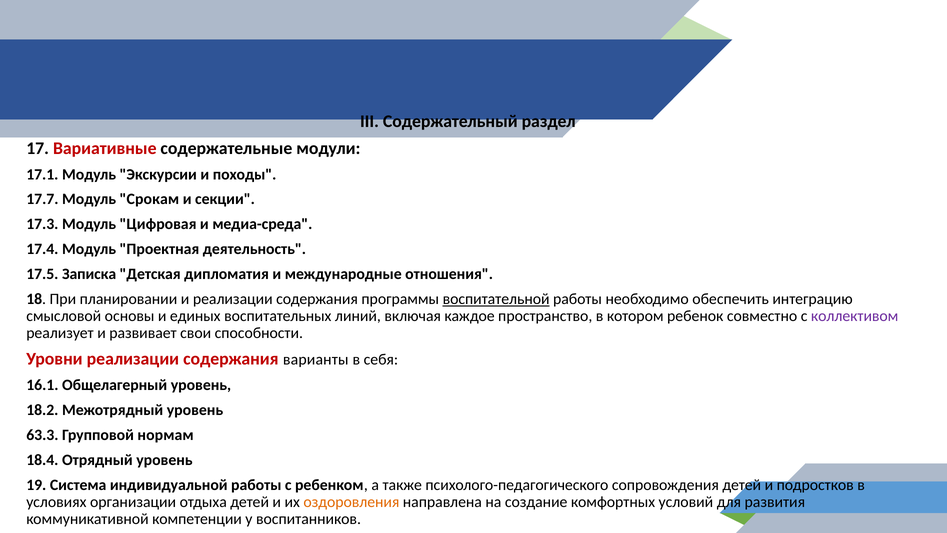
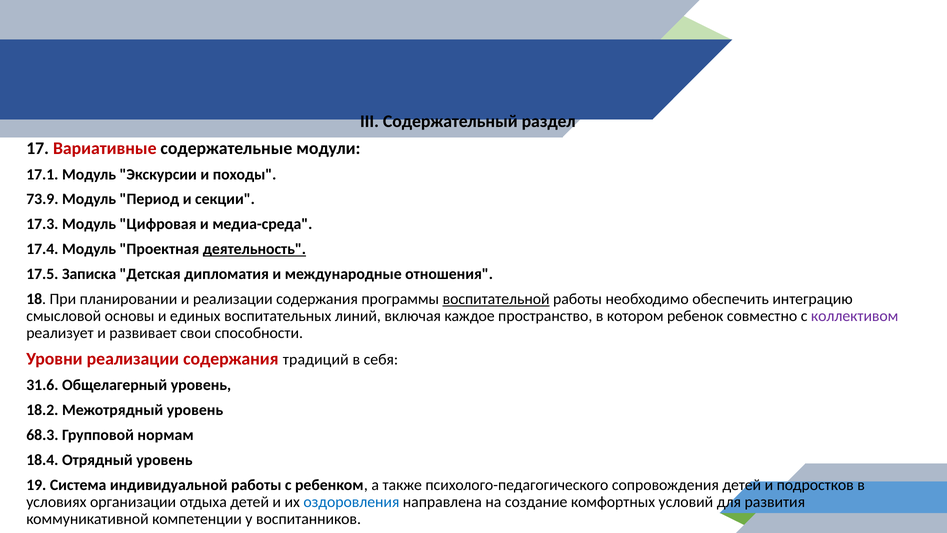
17.7: 17.7 -> 73.9
Срокам: Срокам -> Период
деятельность underline: none -> present
варианты: варианты -> традиций
16.1: 16.1 -> 31.6
63.3: 63.3 -> 68.3
оздоровления colour: orange -> blue
